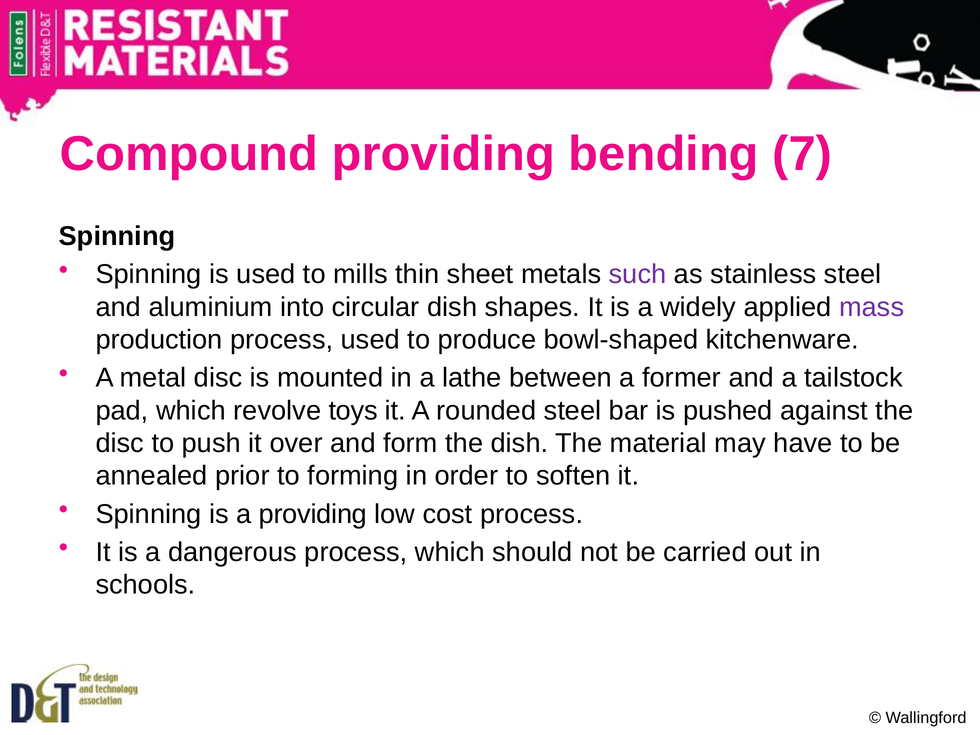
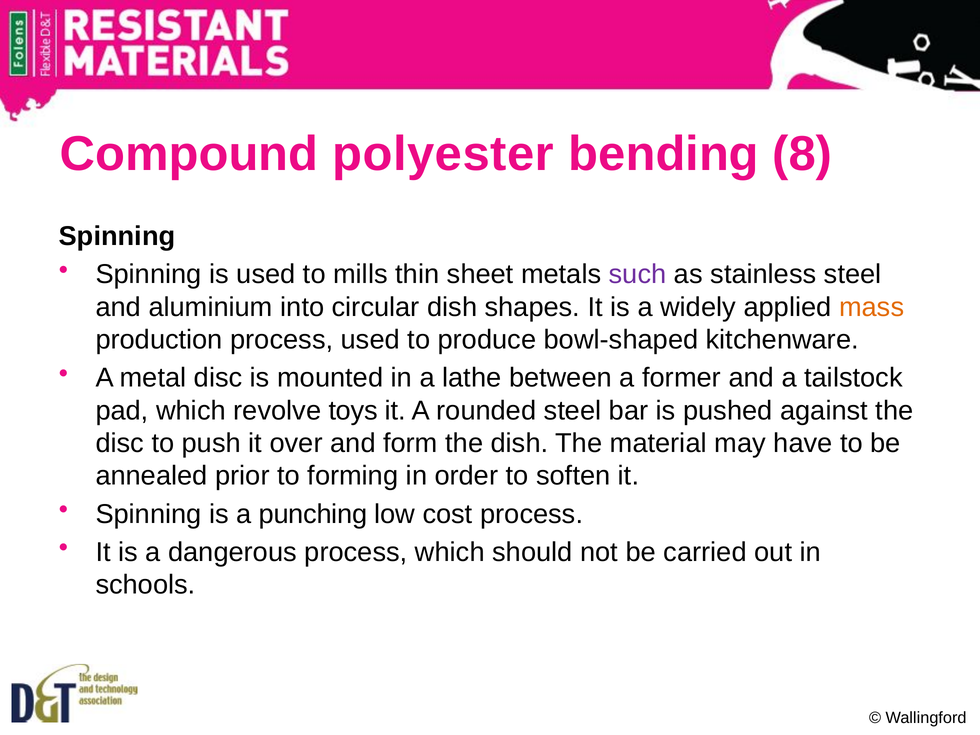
Compound providing: providing -> polyester
7: 7 -> 8
mass colour: purple -> orange
a providing: providing -> punching
